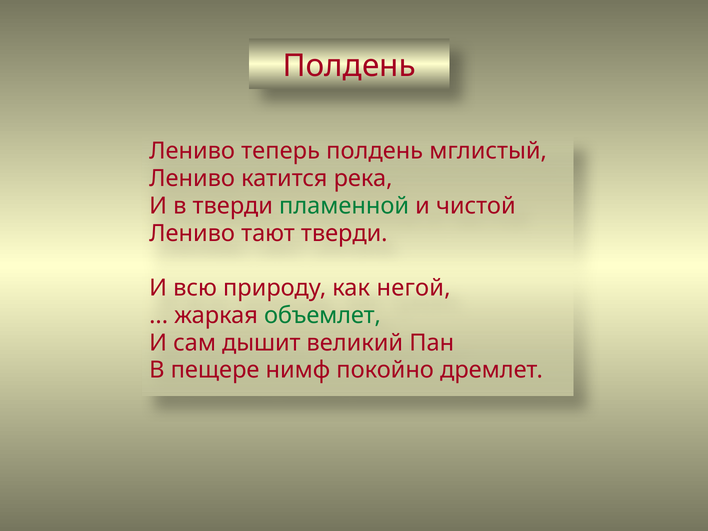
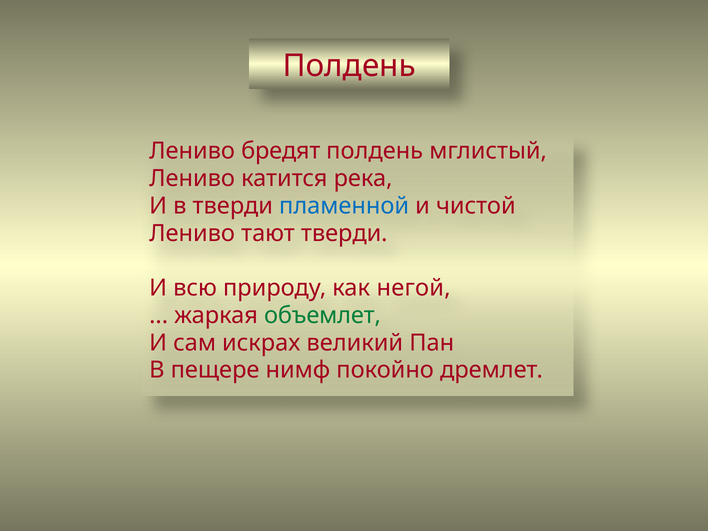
теперь: теперь -> бредят
пламенной colour: green -> blue
дышит: дышит -> искрах
